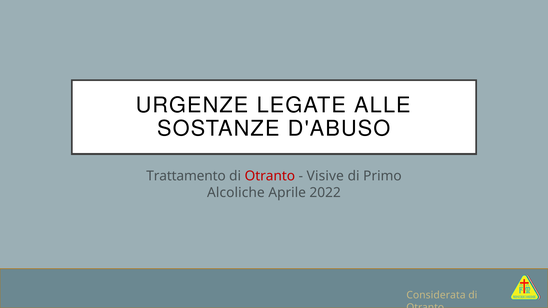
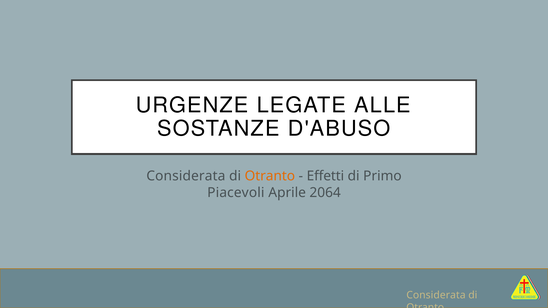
Trattamento at (186, 176): Trattamento -> Considerata
Otranto at (270, 176) colour: red -> orange
Visive: Visive -> Effetti
Alcoliche: Alcoliche -> Piacevoli
2022: 2022 -> 2064
